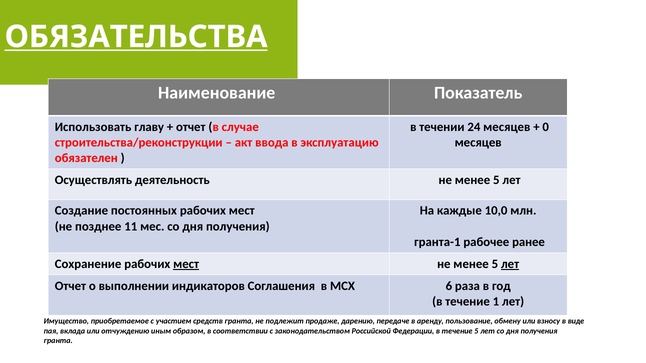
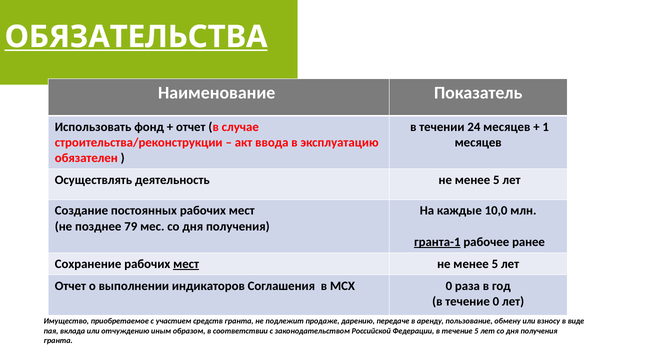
главу: главу -> фонд
0: 0 -> 1
11: 11 -> 79
гранта-1 underline: none -> present
лет at (510, 264) underline: present -> none
МСХ 6: 6 -> 0
течение 1: 1 -> 0
